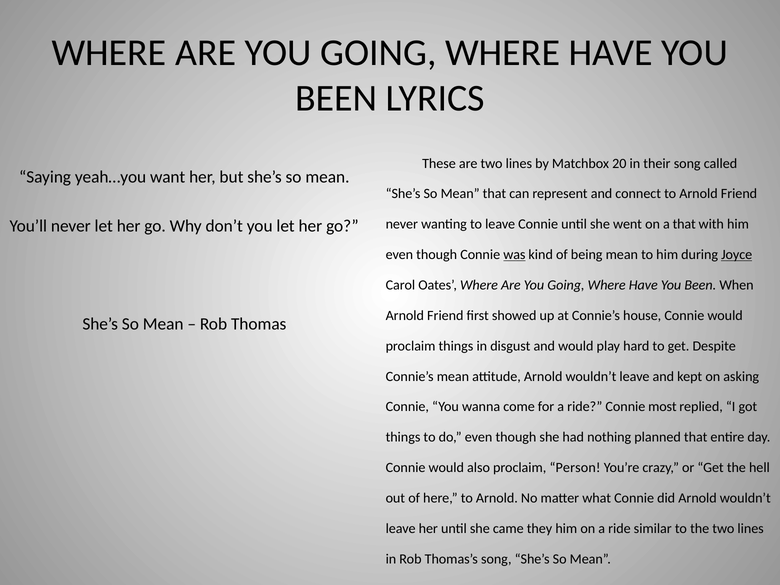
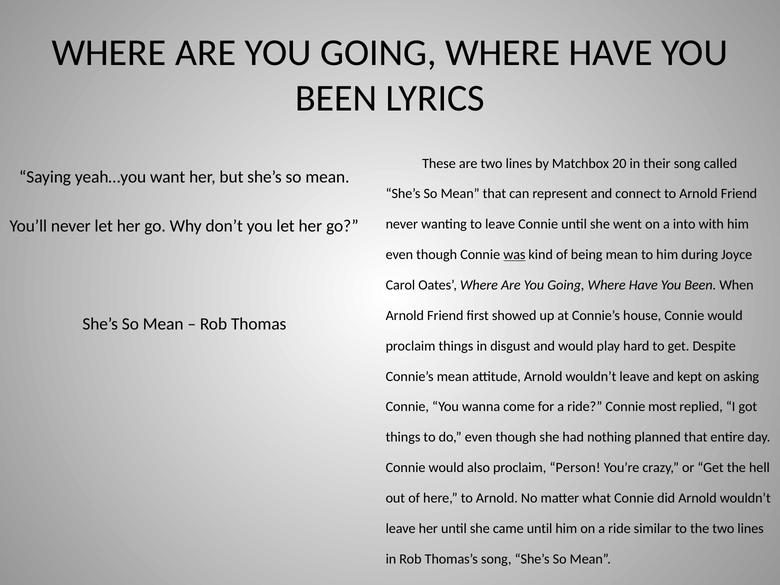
a that: that -> into
Joyce underline: present -> none
came they: they -> until
